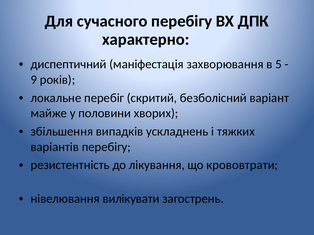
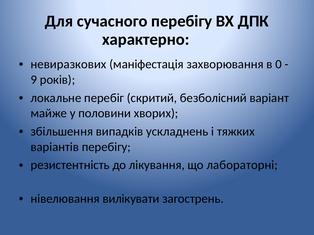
диспептичний: диспептичний -> невиразкових
5: 5 -> 0
крововтрати: крововтрати -> лабораторні
